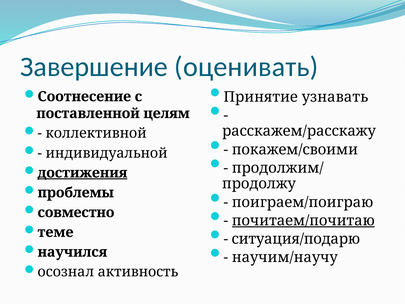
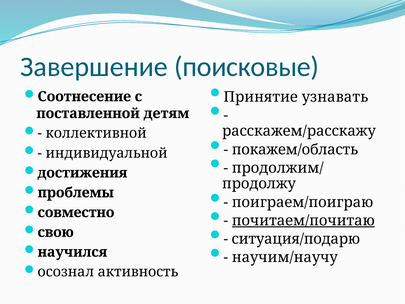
оценивать: оценивать -> поисковые
целям: целям -> детям
покажем/своими: покажем/своими -> покажем/область
достижения underline: present -> none
теме: теме -> свою
